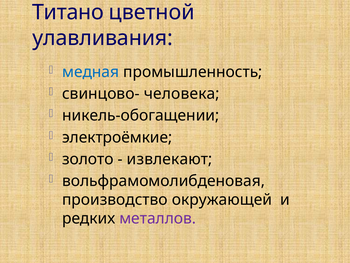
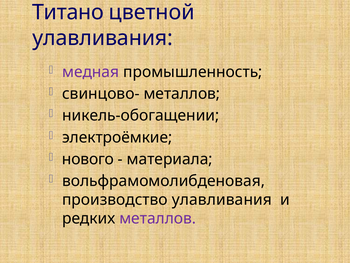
медная colour: blue -> purple
свинцово- человека: человека -> металлов
золото: золото -> нового
извлекают: извлекают -> материала
производство окружающей: окружающей -> улавливания
